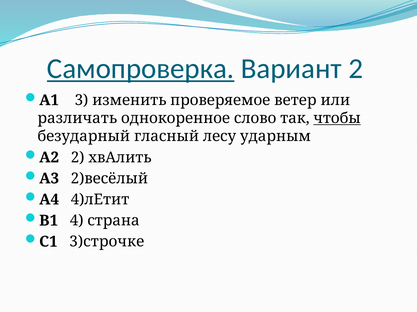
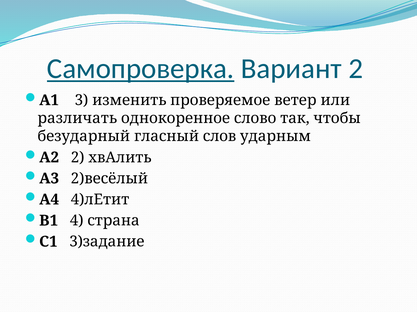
чтобы underline: present -> none
лесу: лесу -> слов
3)строчке: 3)строчке -> 3)задание
